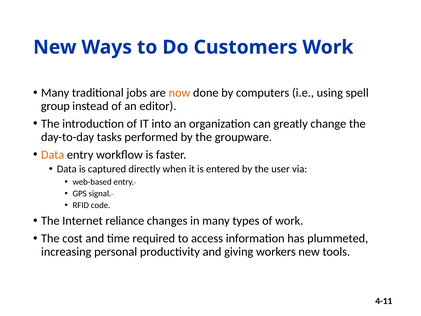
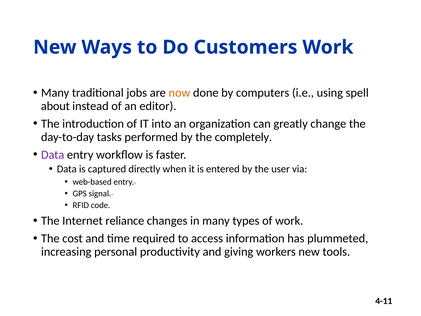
group: group -> about
groupware: groupware -> completely
Data at (53, 155) colour: orange -> purple
